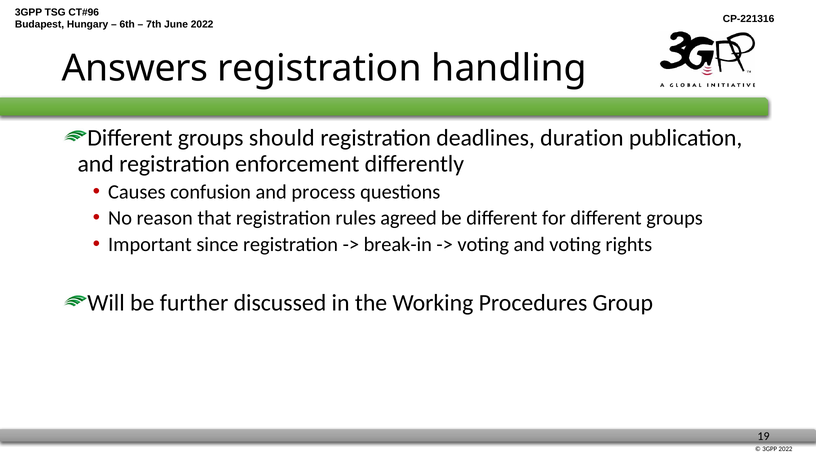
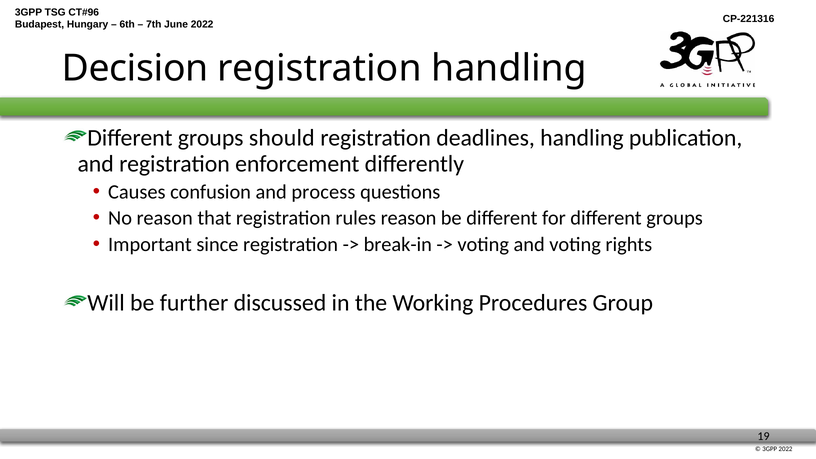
Answers: Answers -> Decision
deadlines duration: duration -> handling
rules agreed: agreed -> reason
